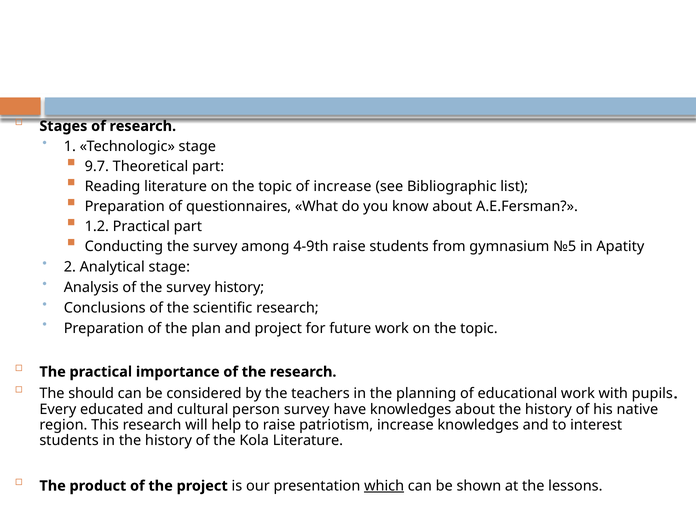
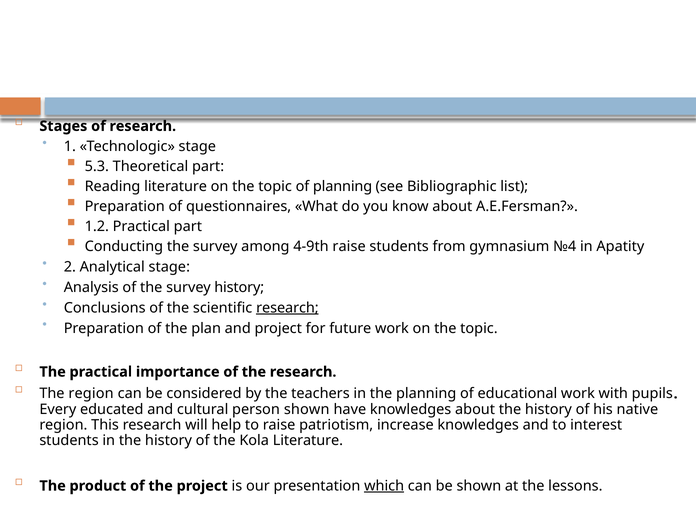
9.7: 9.7 -> 5.3
of increase: increase -> planning
№5: №5 -> №4
research at (287, 308) underline: none -> present
The should: should -> region
person survey: survey -> shown
